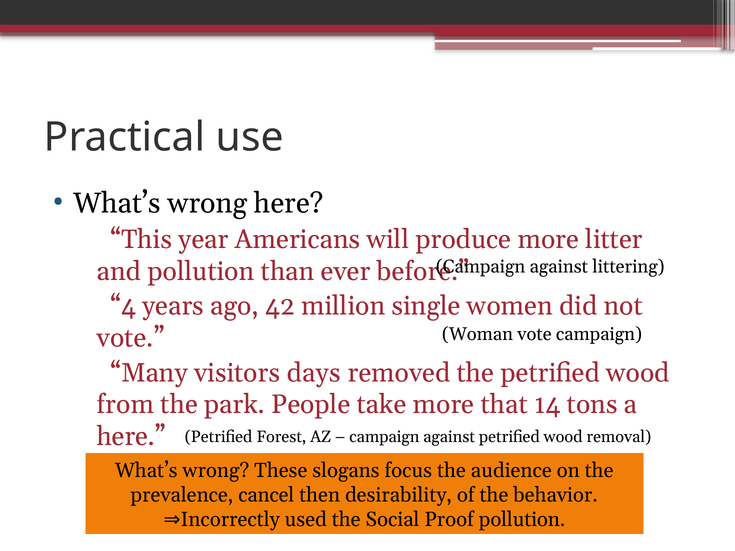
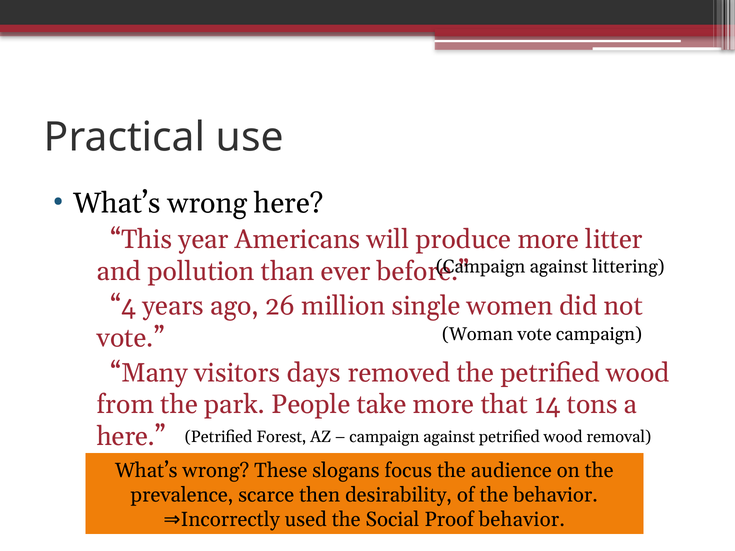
42: 42 -> 26
cancel: cancel -> scarce
Proof pollution: pollution -> behavior
